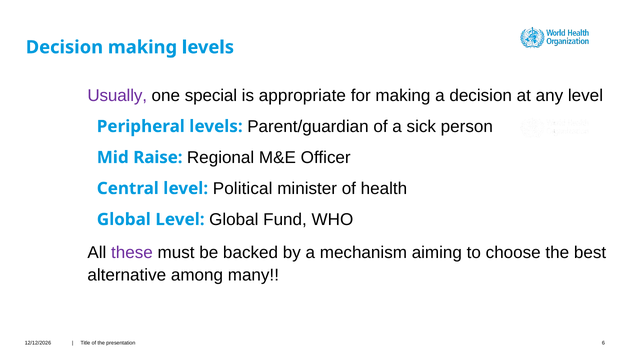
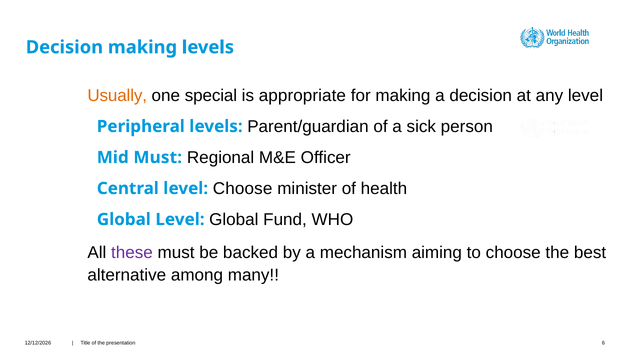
Usually colour: purple -> orange
Mid Raise: Raise -> Must
level Political: Political -> Choose
